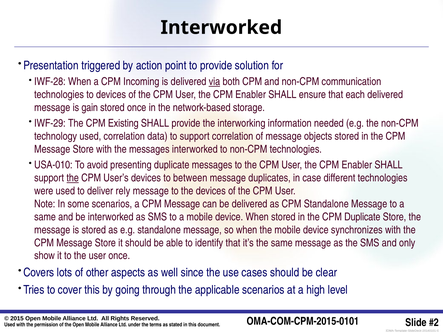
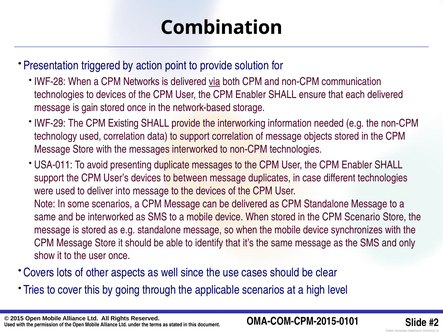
Interworked at (221, 28): Interworked -> Combination
Incoming: Incoming -> Networks
USA-010: USA-010 -> USA-011
the at (73, 178) underline: present -> none
rely: rely -> into
CPM Duplicate: Duplicate -> Scenario
